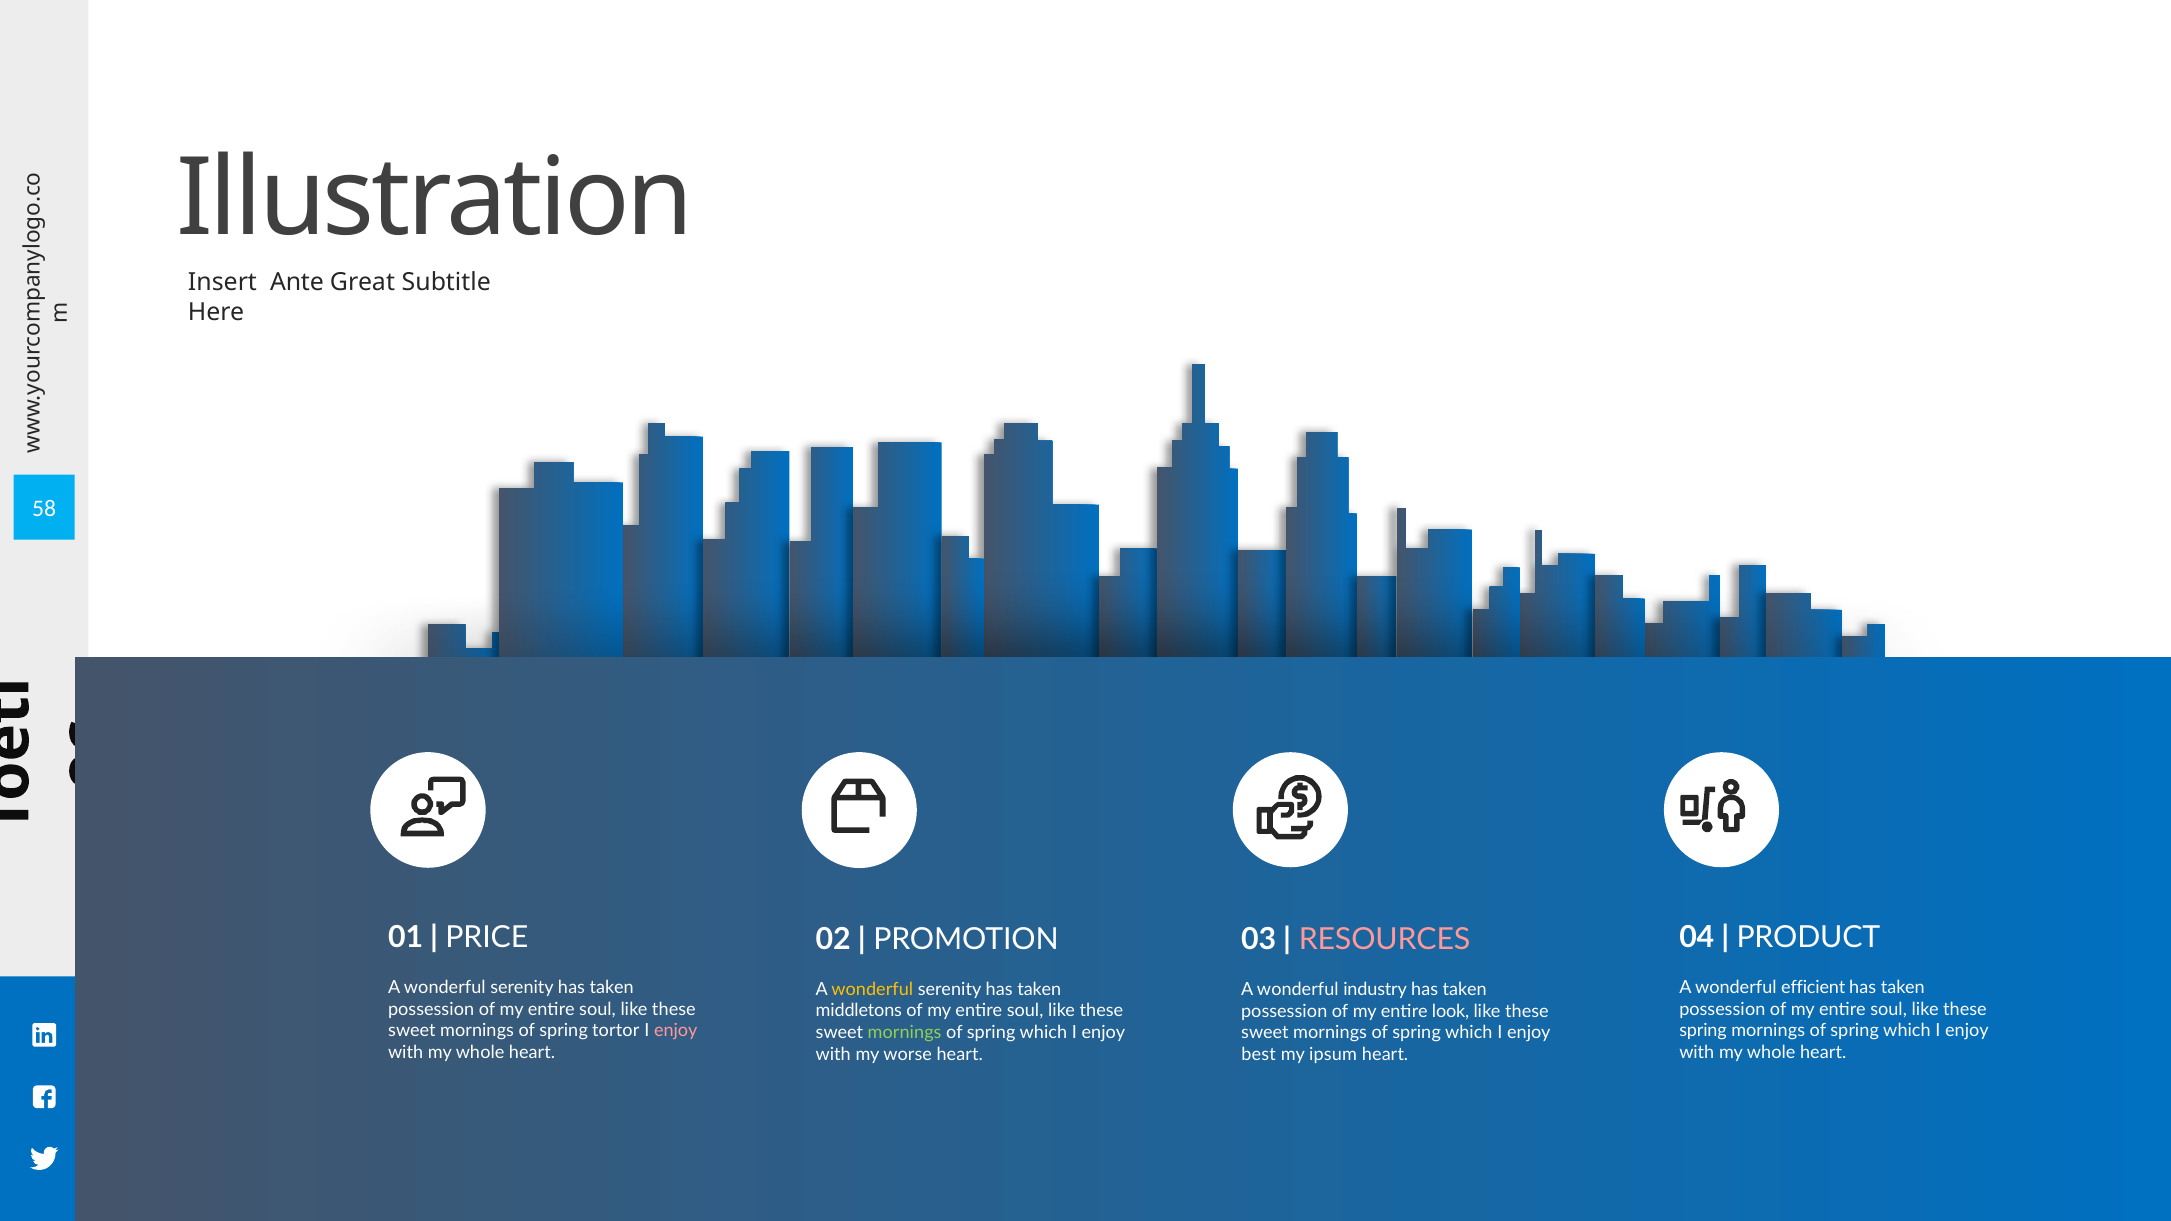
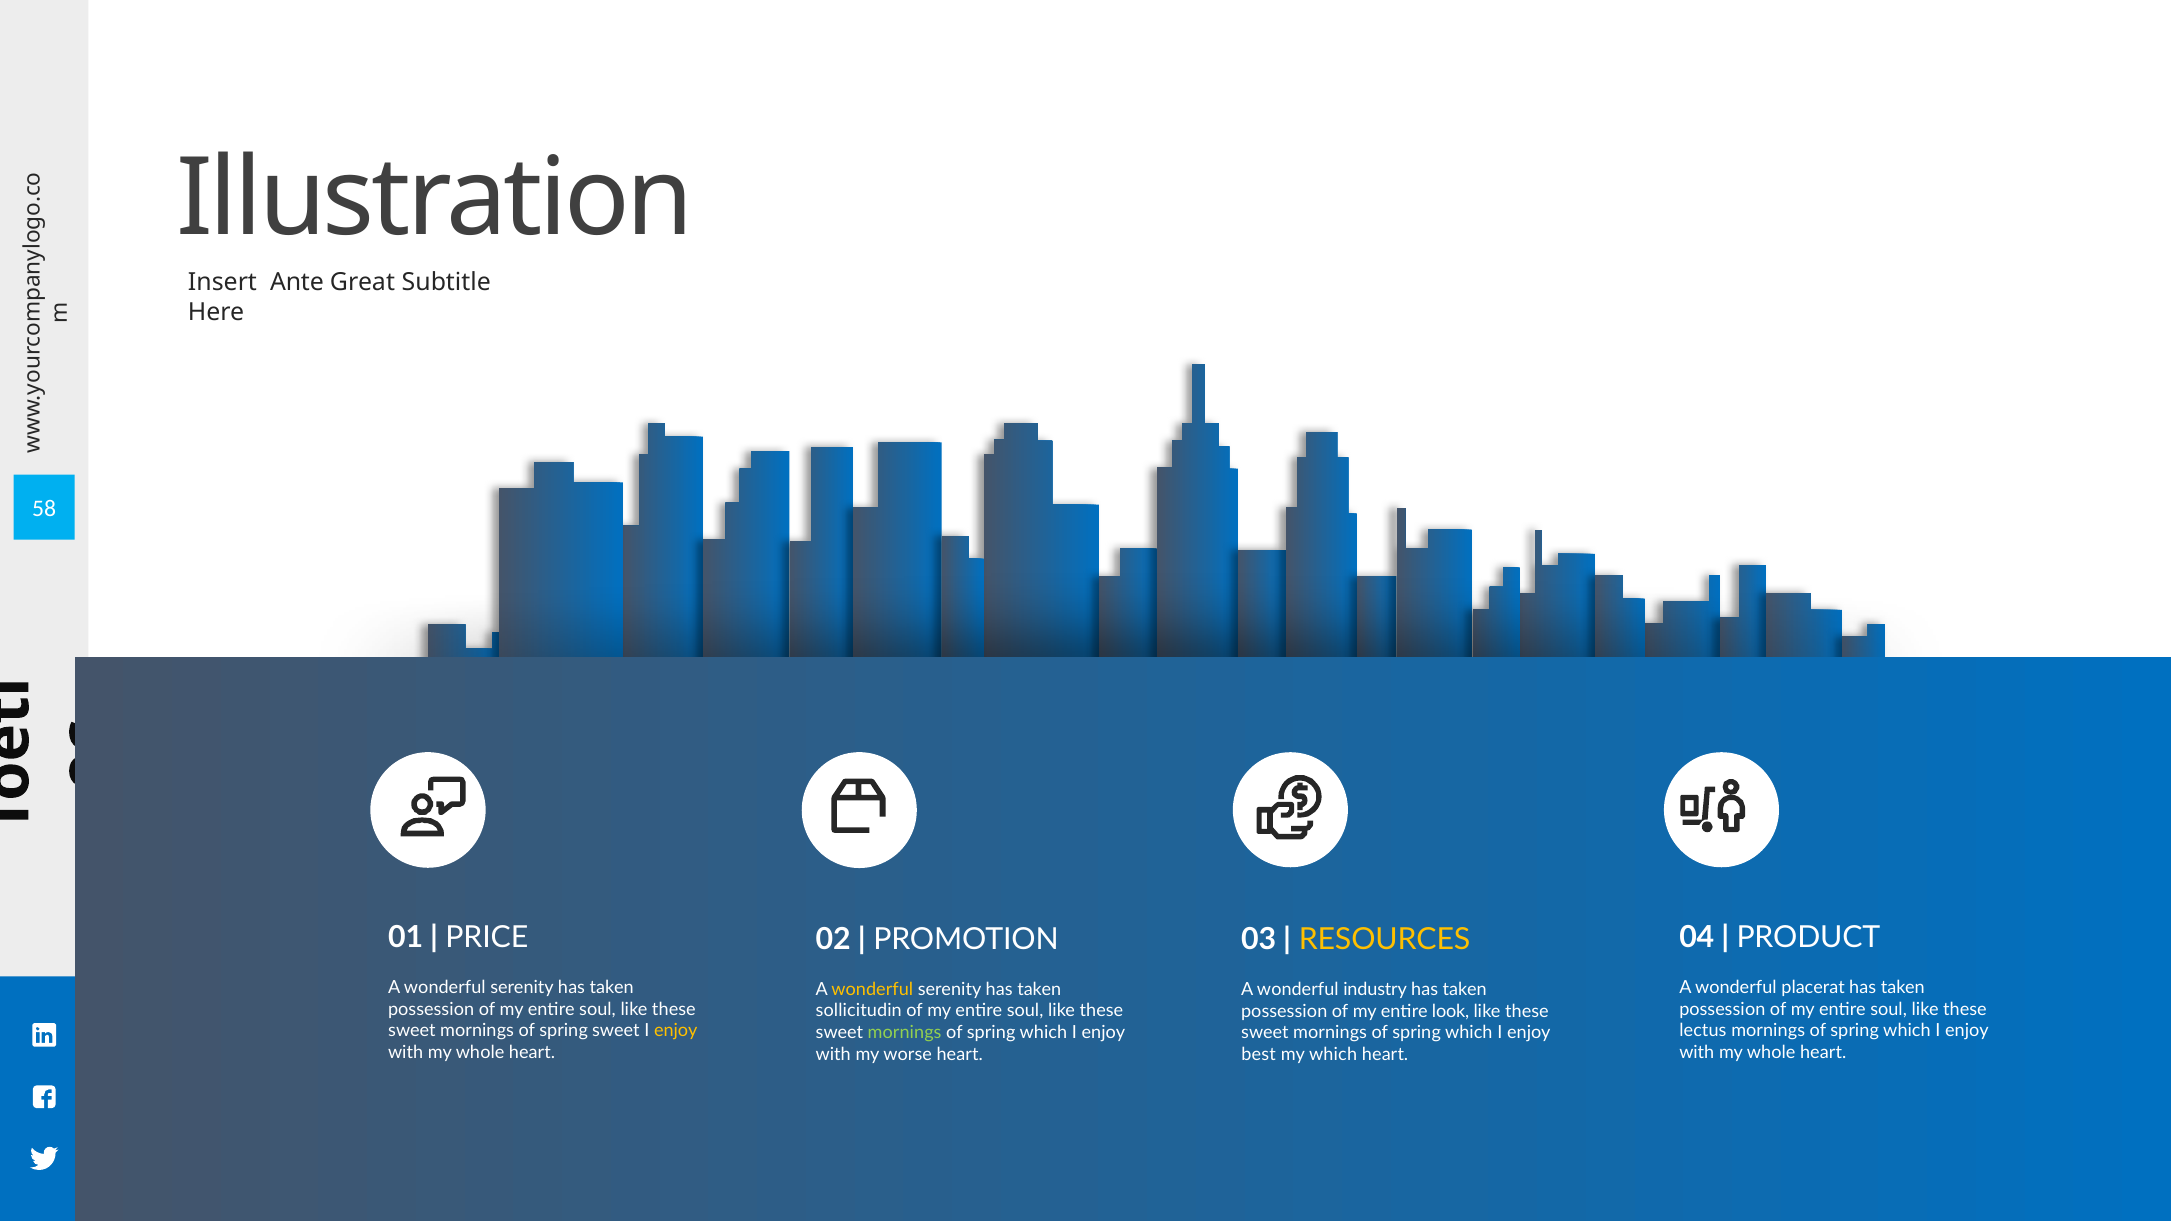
RESOURCES colour: pink -> yellow
efficient: efficient -> placerat
middletons: middletons -> sollicitudin
spring tortor: tortor -> sweet
enjoy at (676, 1031) colour: pink -> yellow
spring at (1703, 1031): spring -> lectus
my ipsum: ipsum -> which
